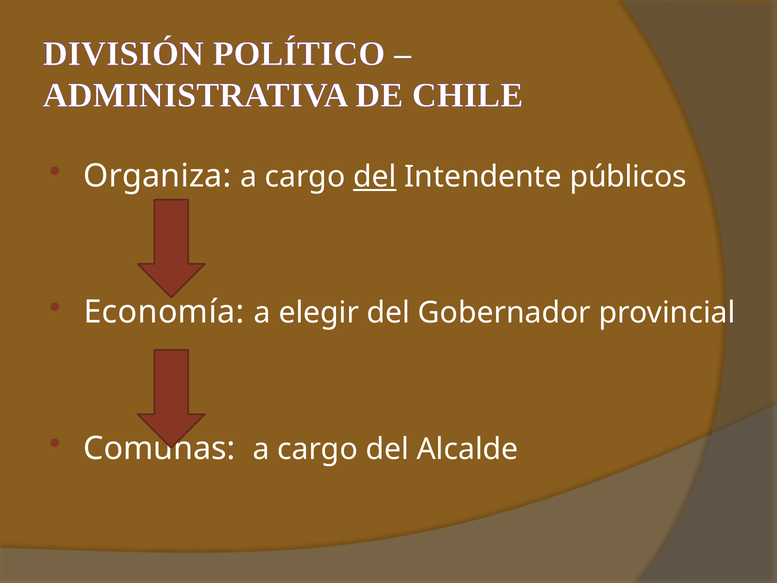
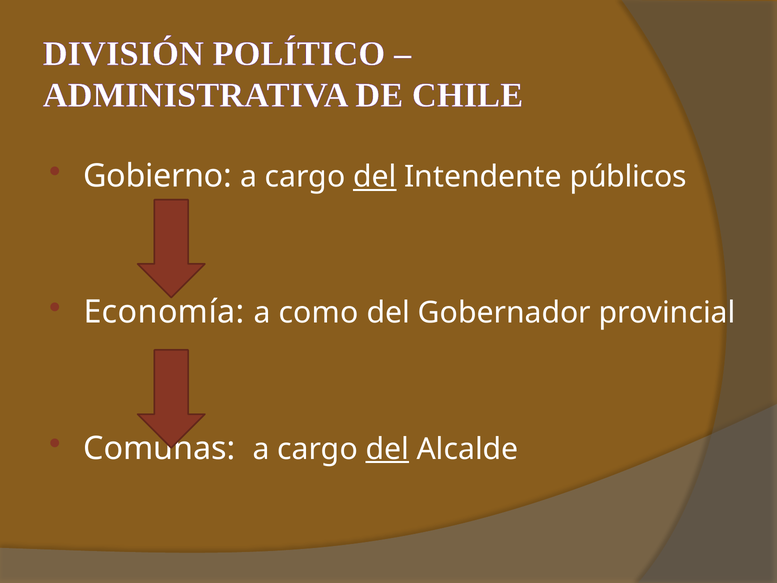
Organiza: Organiza -> Gobierno
elegir: elegir -> como
del at (387, 449) underline: none -> present
